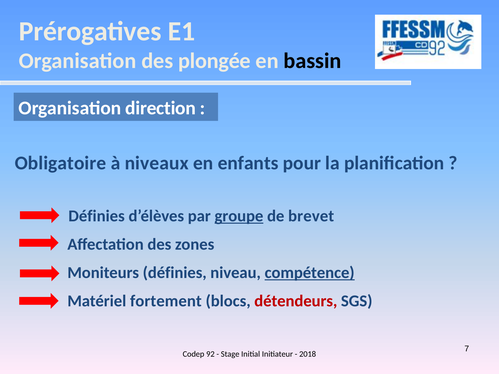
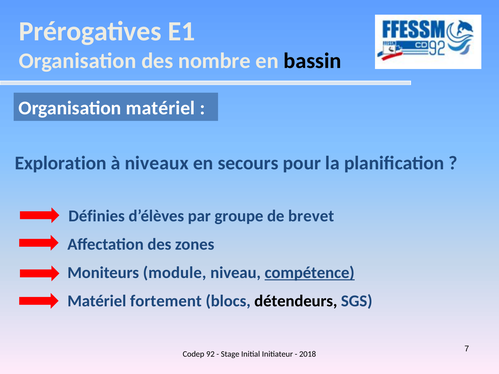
plongée: plongée -> nombre
Organisation direction: direction -> matériel
Obligatoire: Obligatoire -> Exploration
enfants: enfants -> secours
groupe underline: present -> none
Moniteurs définies: définies -> module
détendeurs colour: red -> black
